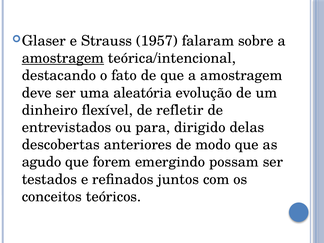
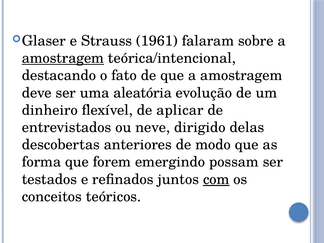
1957: 1957 -> 1961
refletir: refletir -> aplicar
para: para -> neve
agudo: agudo -> forma
com underline: none -> present
